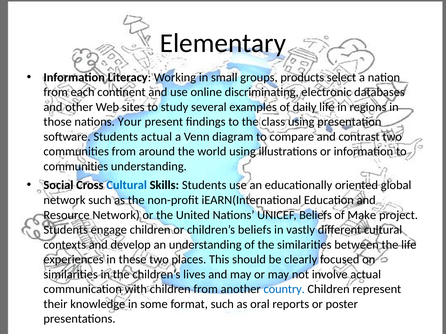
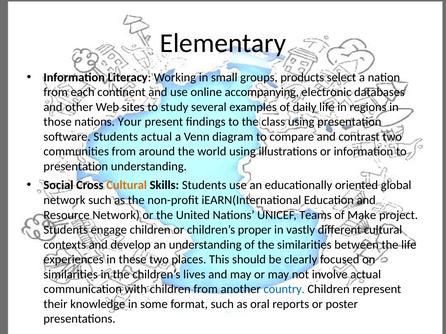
discriminating: discriminating -> accompanying
communities at (76, 167): communities -> presentation
Cultural at (127, 186) colour: blue -> orange
UNICEF Beliefs: Beliefs -> Teams
children’s beliefs: beliefs -> proper
